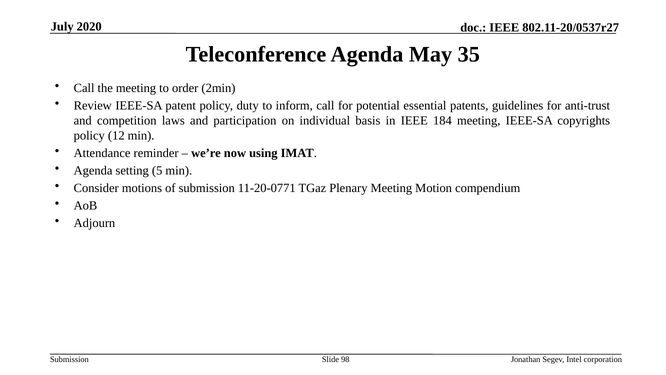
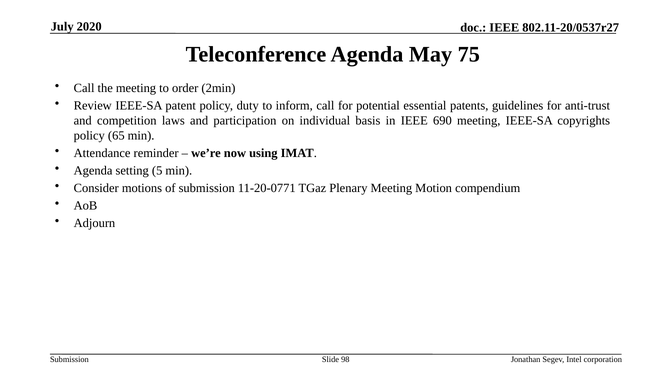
35: 35 -> 75
184: 184 -> 690
12: 12 -> 65
